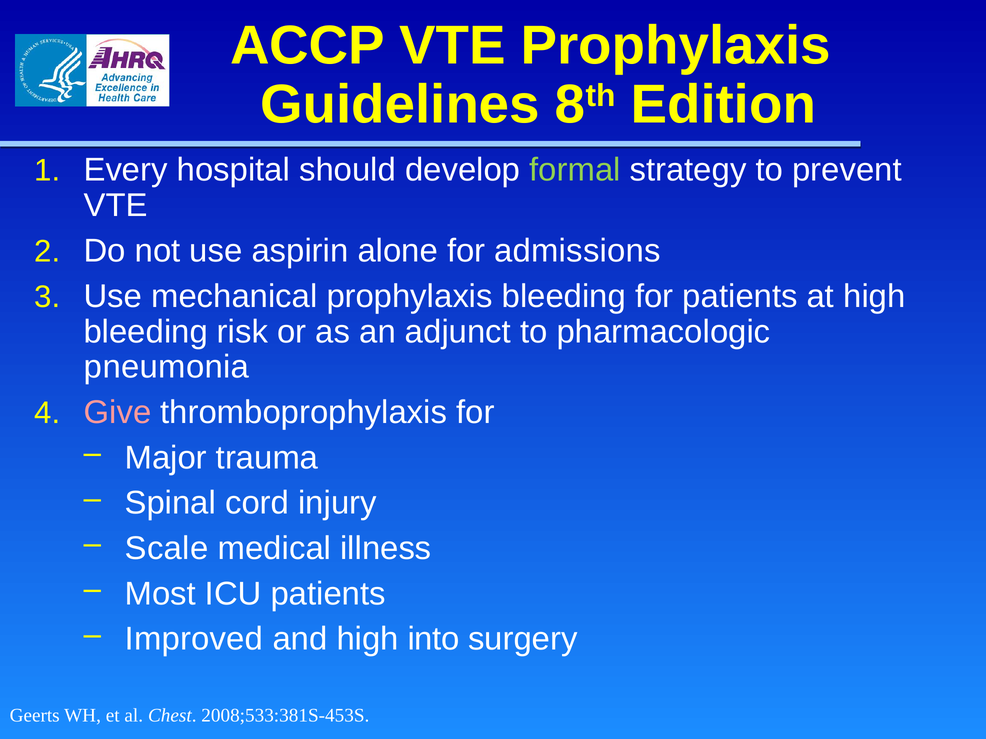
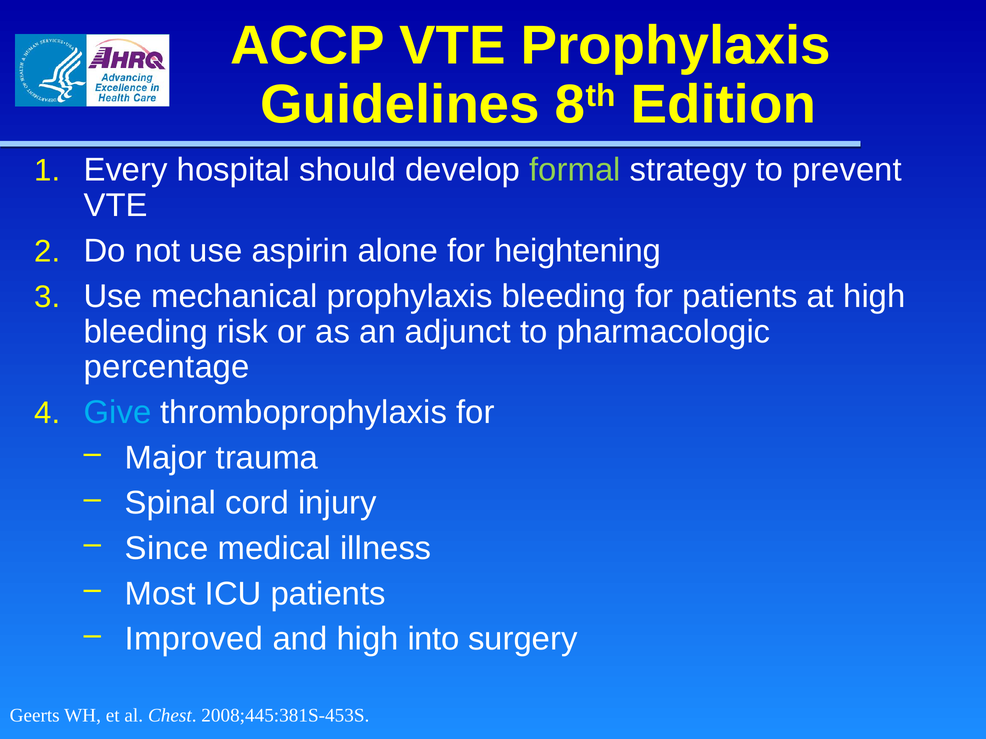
admissions: admissions -> heightening
pneumonia: pneumonia -> percentage
Give colour: pink -> light blue
Scale: Scale -> Since
2008;533:381S-453S: 2008;533:381S-453S -> 2008;445:381S-453S
